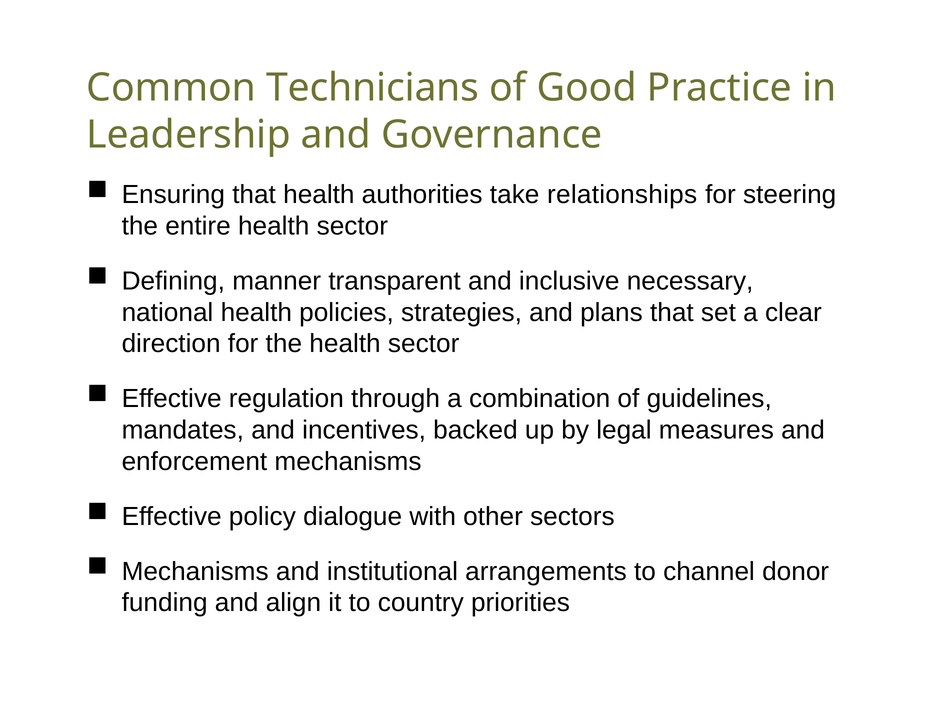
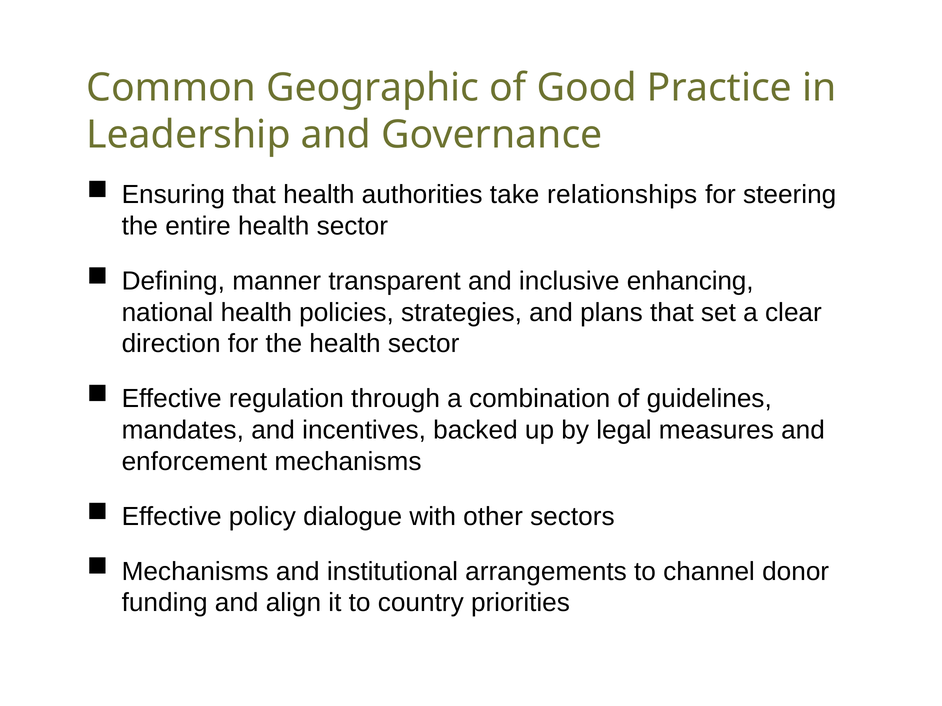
Technicians: Technicians -> Geographic
necessary: necessary -> enhancing
